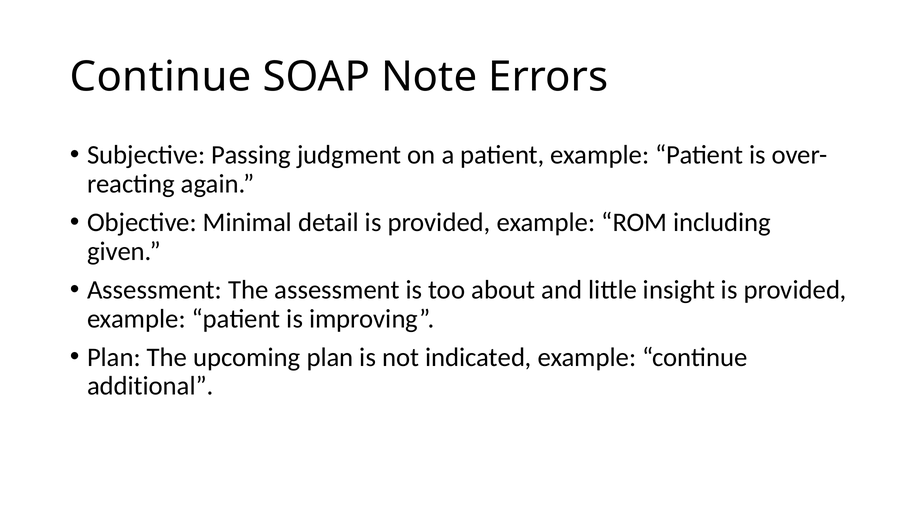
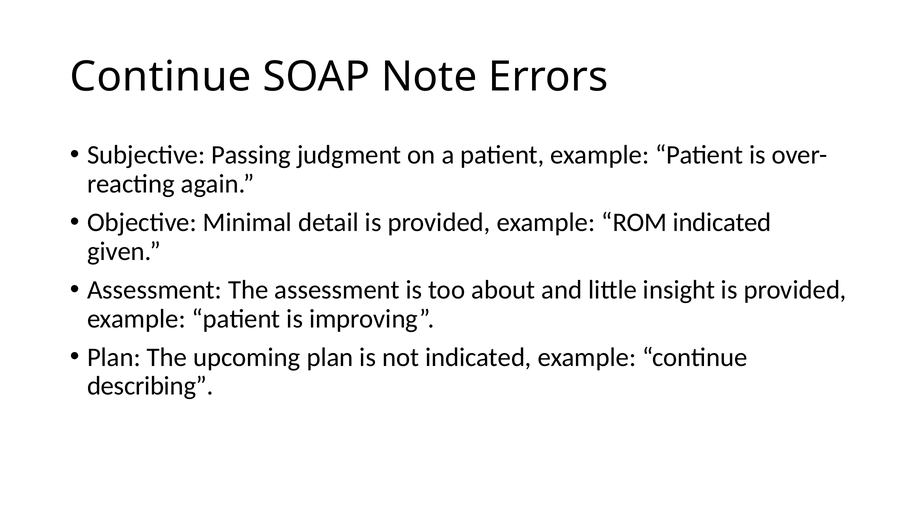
ROM including: including -> indicated
additional: additional -> describing
